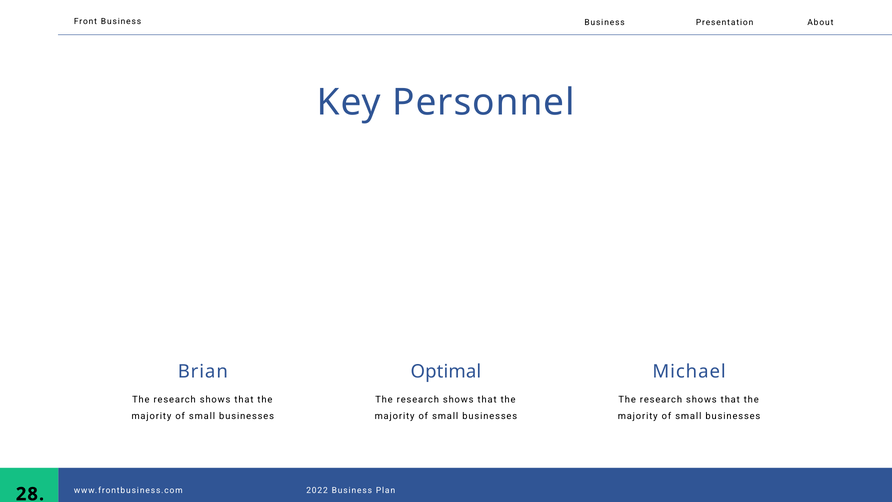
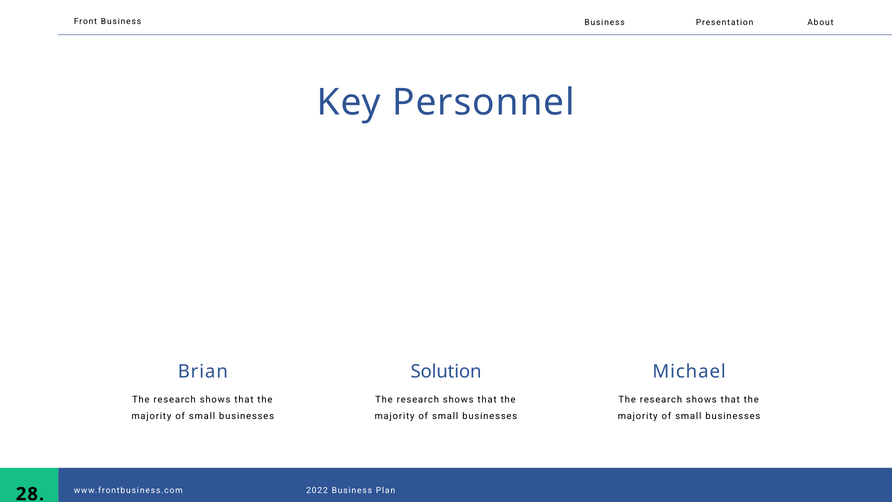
Optimal: Optimal -> Solution
